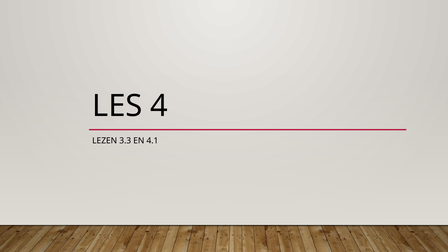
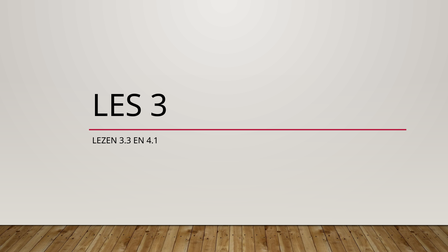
4: 4 -> 3
